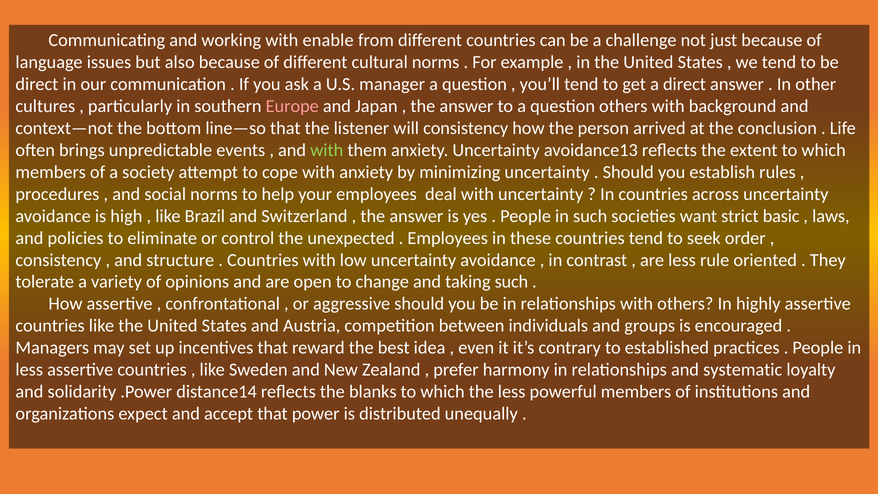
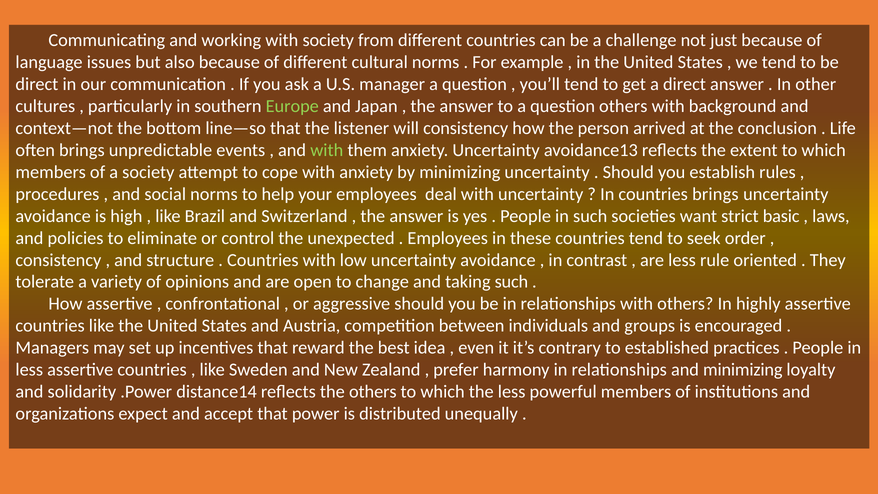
with enable: enable -> society
Europe colour: pink -> light green
countries across: across -> brings
and systematic: systematic -> minimizing
the blanks: blanks -> others
